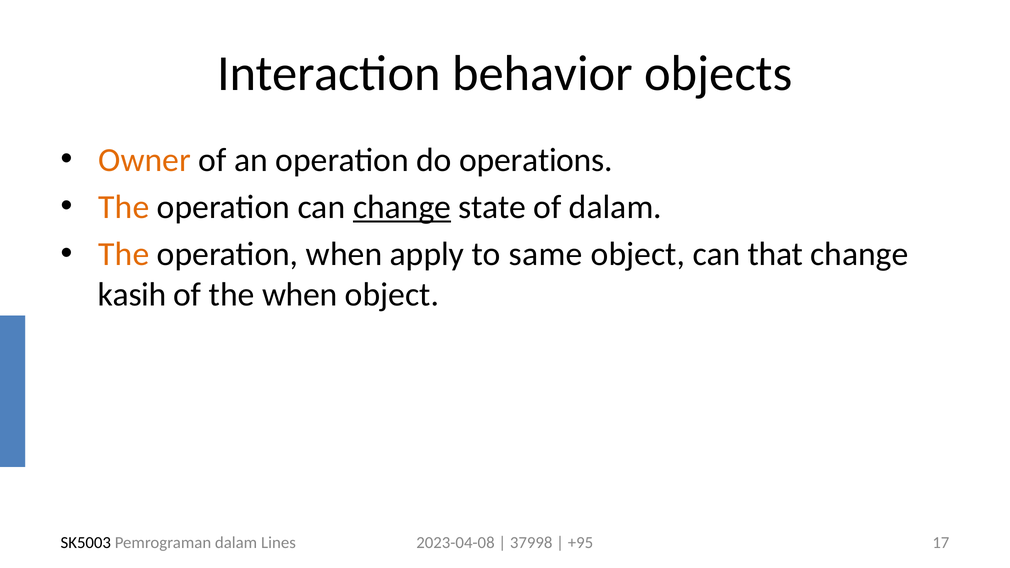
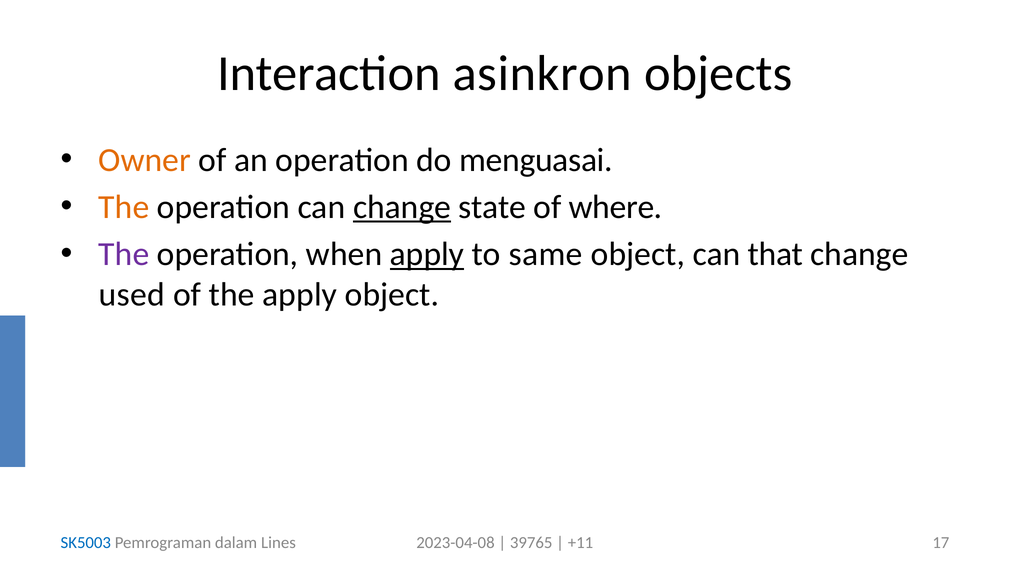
behavior: behavior -> asinkron
operations: operations -> menguasai
of dalam: dalam -> where
The at (124, 254) colour: orange -> purple
apply at (427, 254) underline: none -> present
kasih: kasih -> used
the when: when -> apply
SK5003 colour: black -> blue
37998: 37998 -> 39765
+95: +95 -> +11
